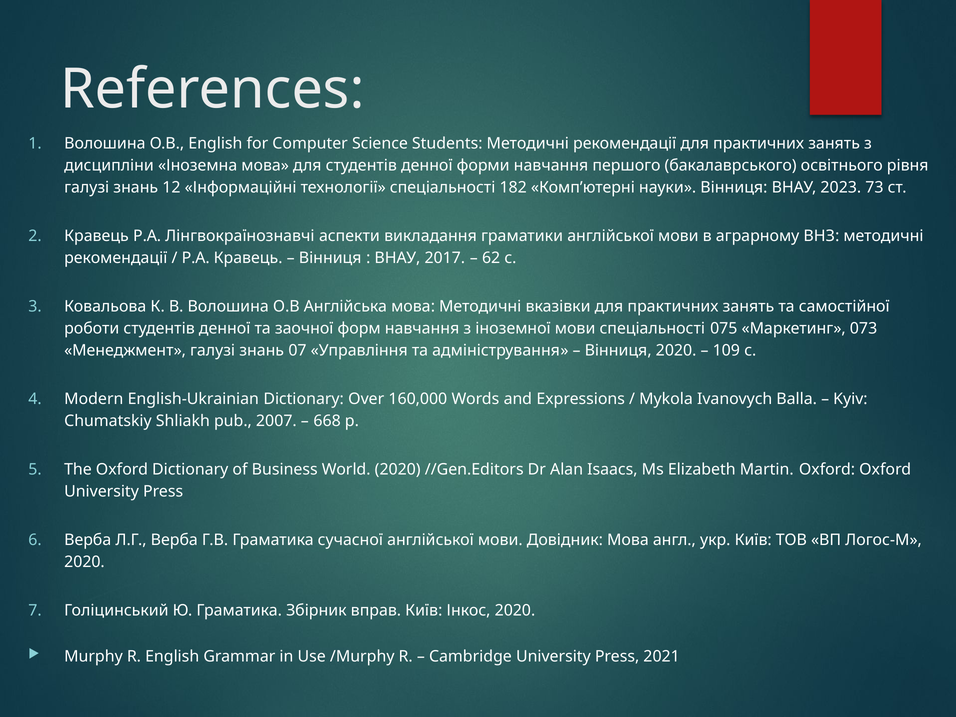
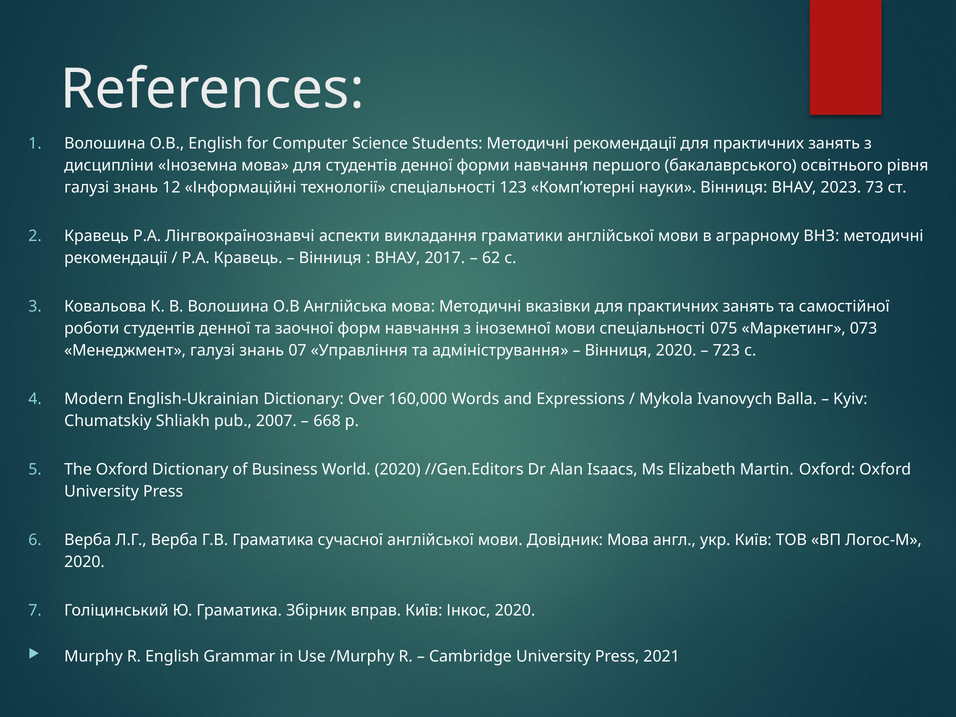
182: 182 -> 123
109: 109 -> 723
